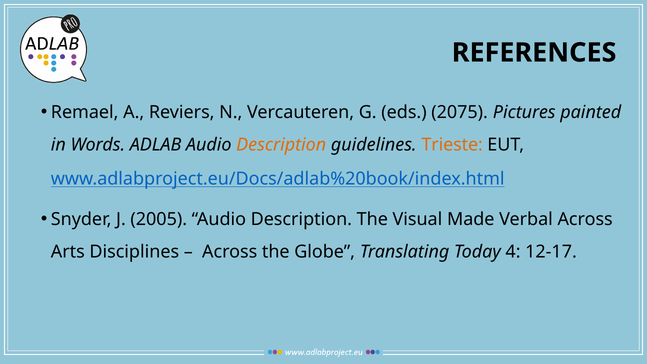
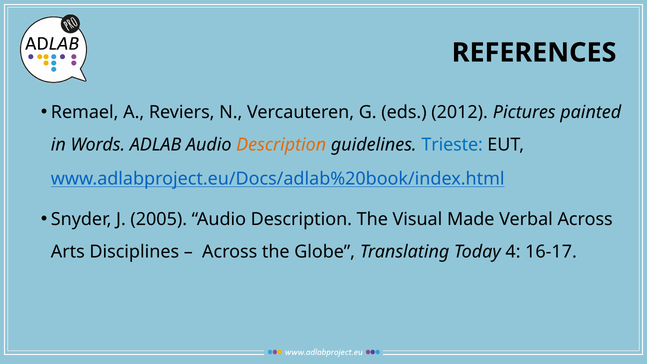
2075: 2075 -> 2012
Trieste colour: orange -> blue
12-17: 12-17 -> 16-17
